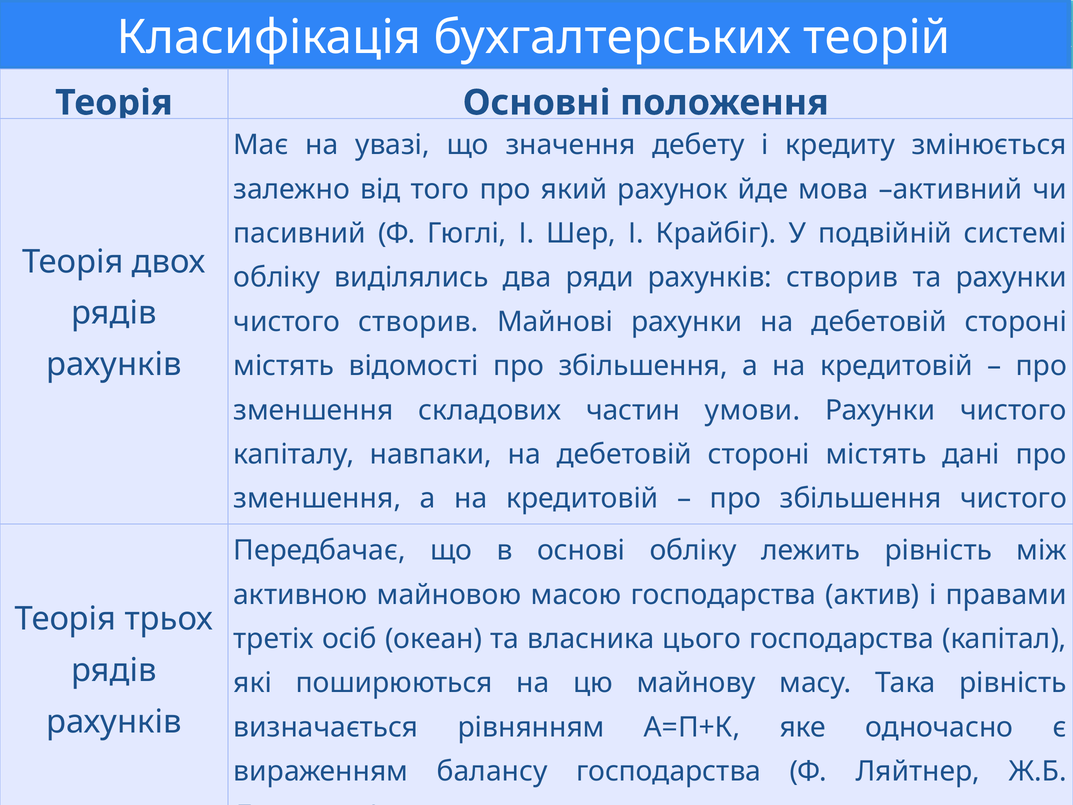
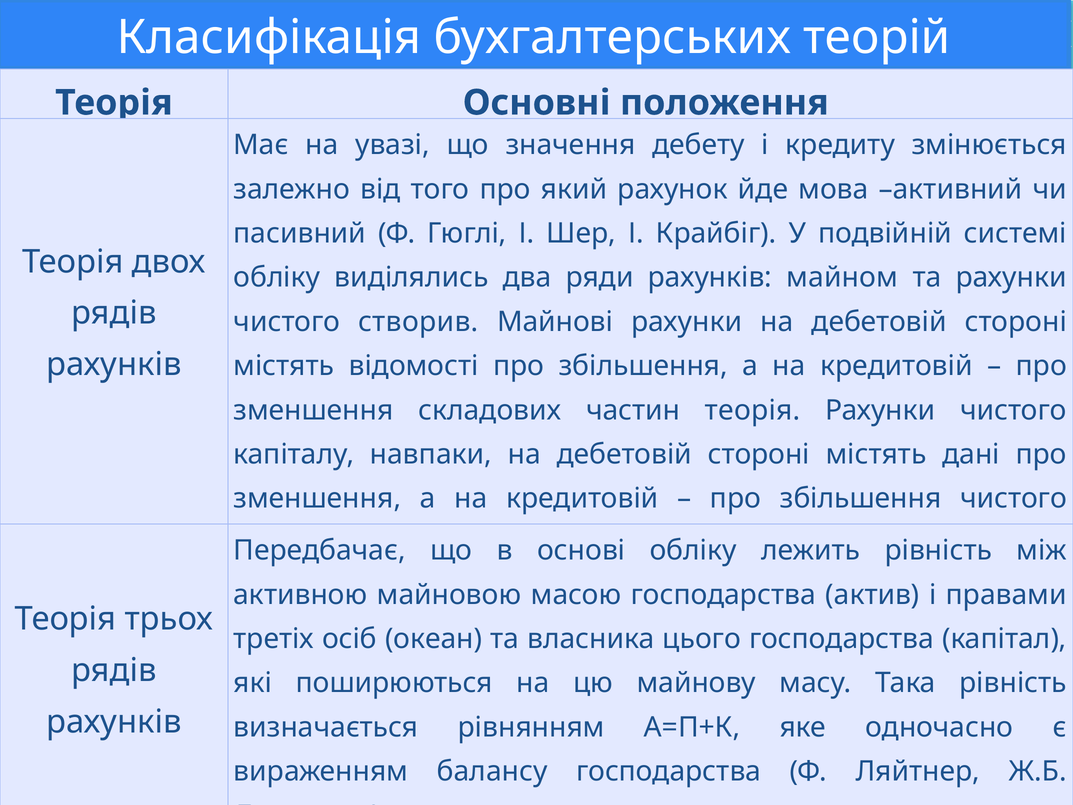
рахунків створив: створив -> майном
частин умови: умови -> теорія
